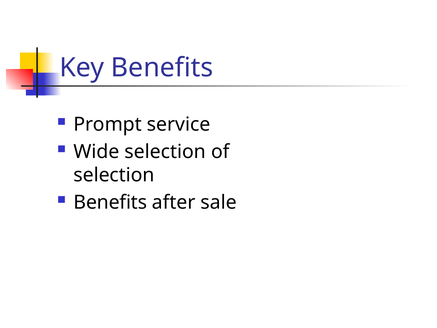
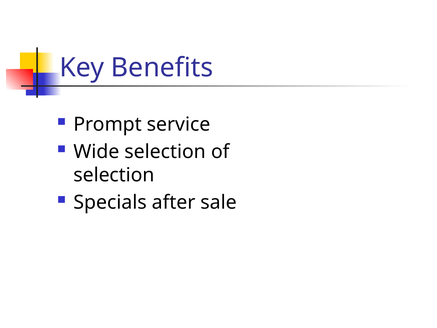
Benefits at (110, 202): Benefits -> Specials
